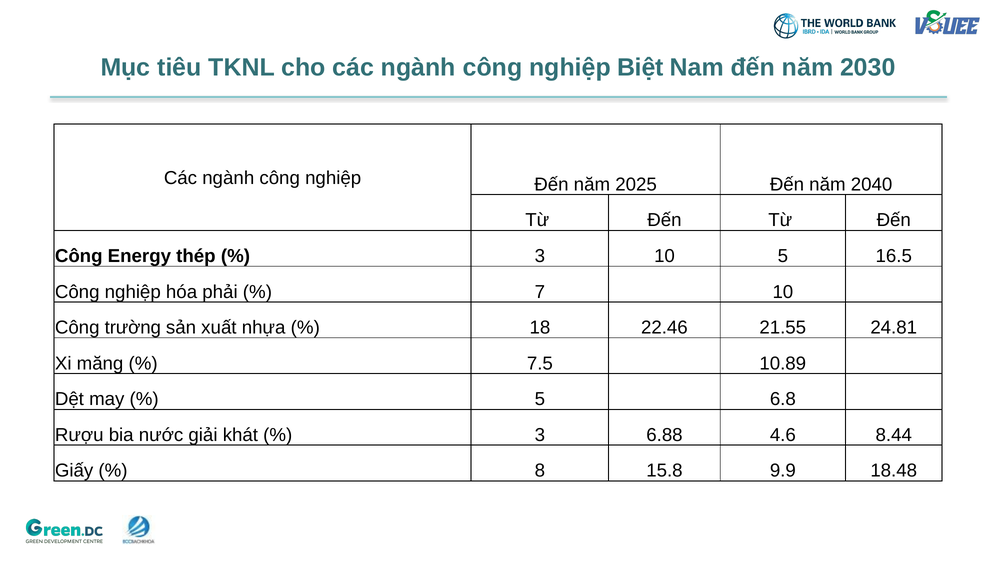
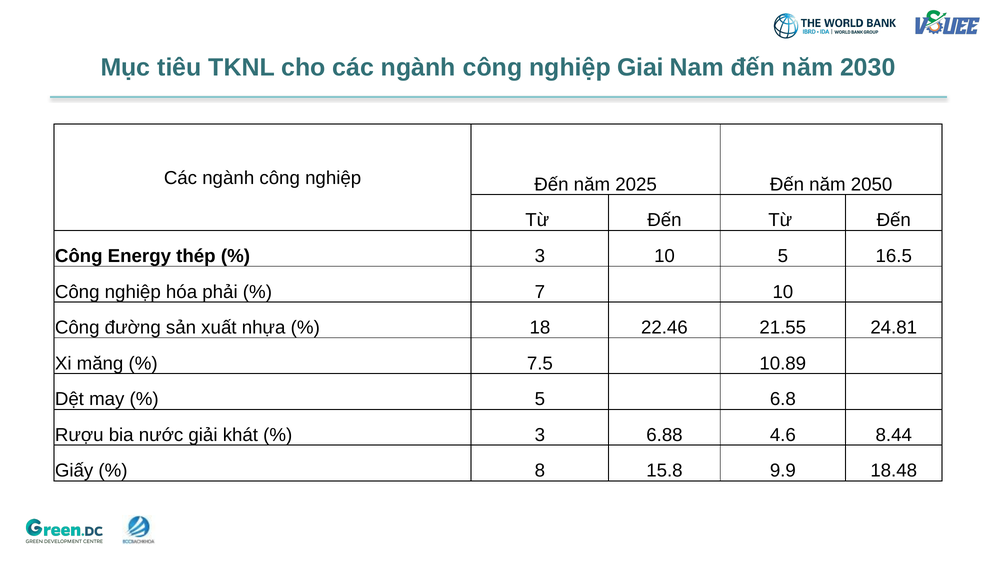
Biệt: Biệt -> Giai
2040: 2040 -> 2050
trường: trường -> đường
